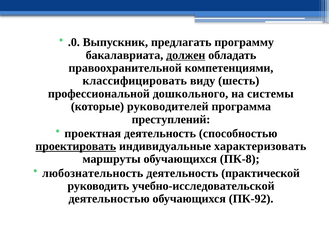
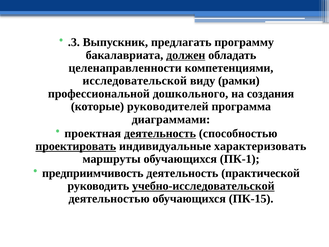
.0: .0 -> .3
правоохранительной: правоохранительной -> целенаправленности
классифицировать: классифицировать -> исследовательской
шесть: шесть -> рамки
системы: системы -> создания
преступлений: преступлений -> диаграммами
деятельность at (160, 133) underline: none -> present
ПК-8: ПК-8 -> ПК-1
любознательность: любознательность -> предприимчивость
учебно-исследовательской underline: none -> present
ПК-92: ПК-92 -> ПК-15
